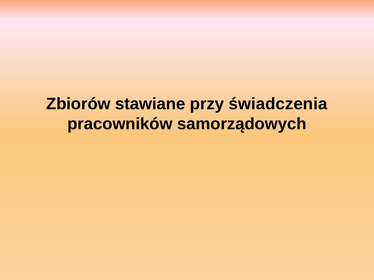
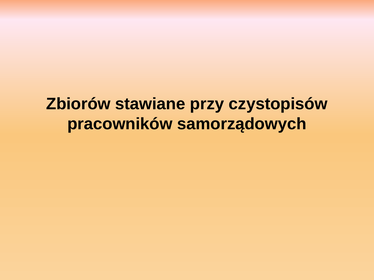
świadczenia: świadczenia -> czystopisów
